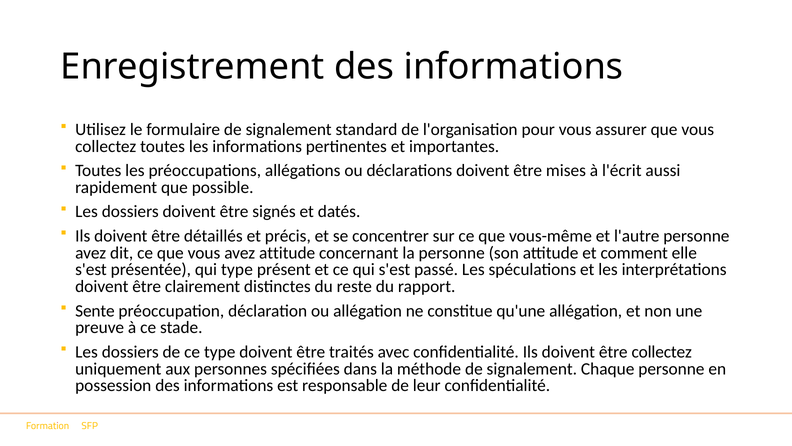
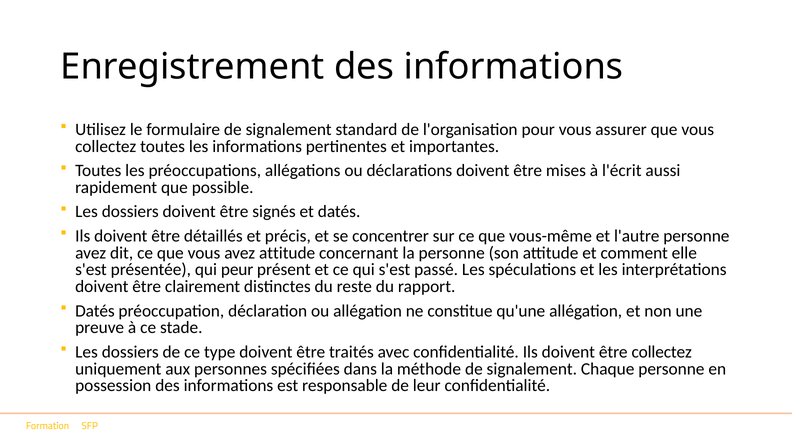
qui type: type -> peur
Sente at (95, 311): Sente -> Datés
